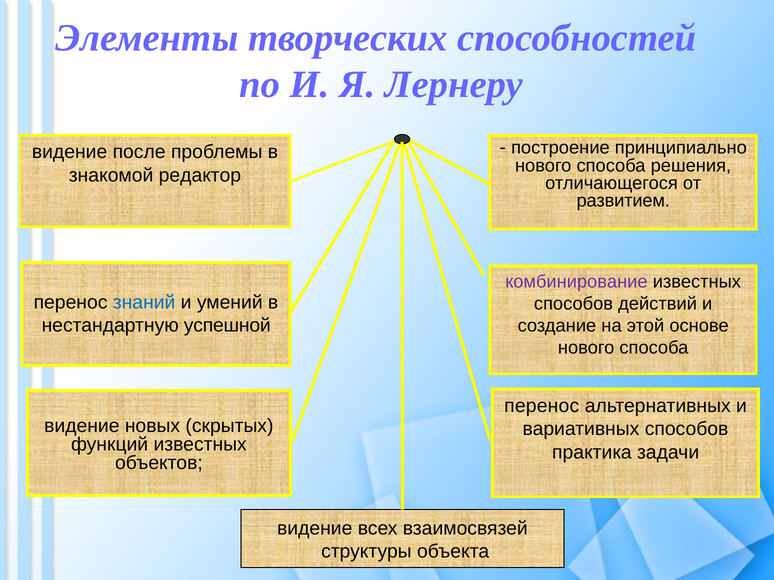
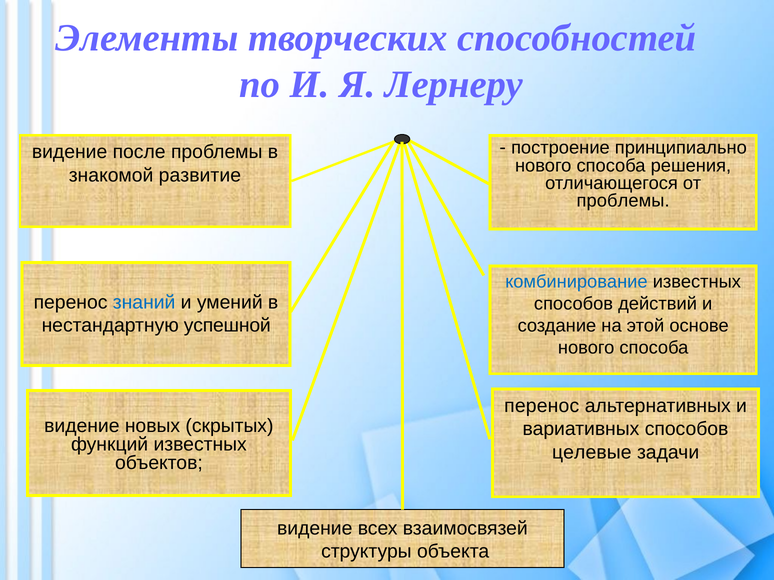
редактор: редактор -> развитие
развитием at (623, 201): развитием -> проблемы
комбинирование colour: purple -> blue
практика: практика -> целевые
